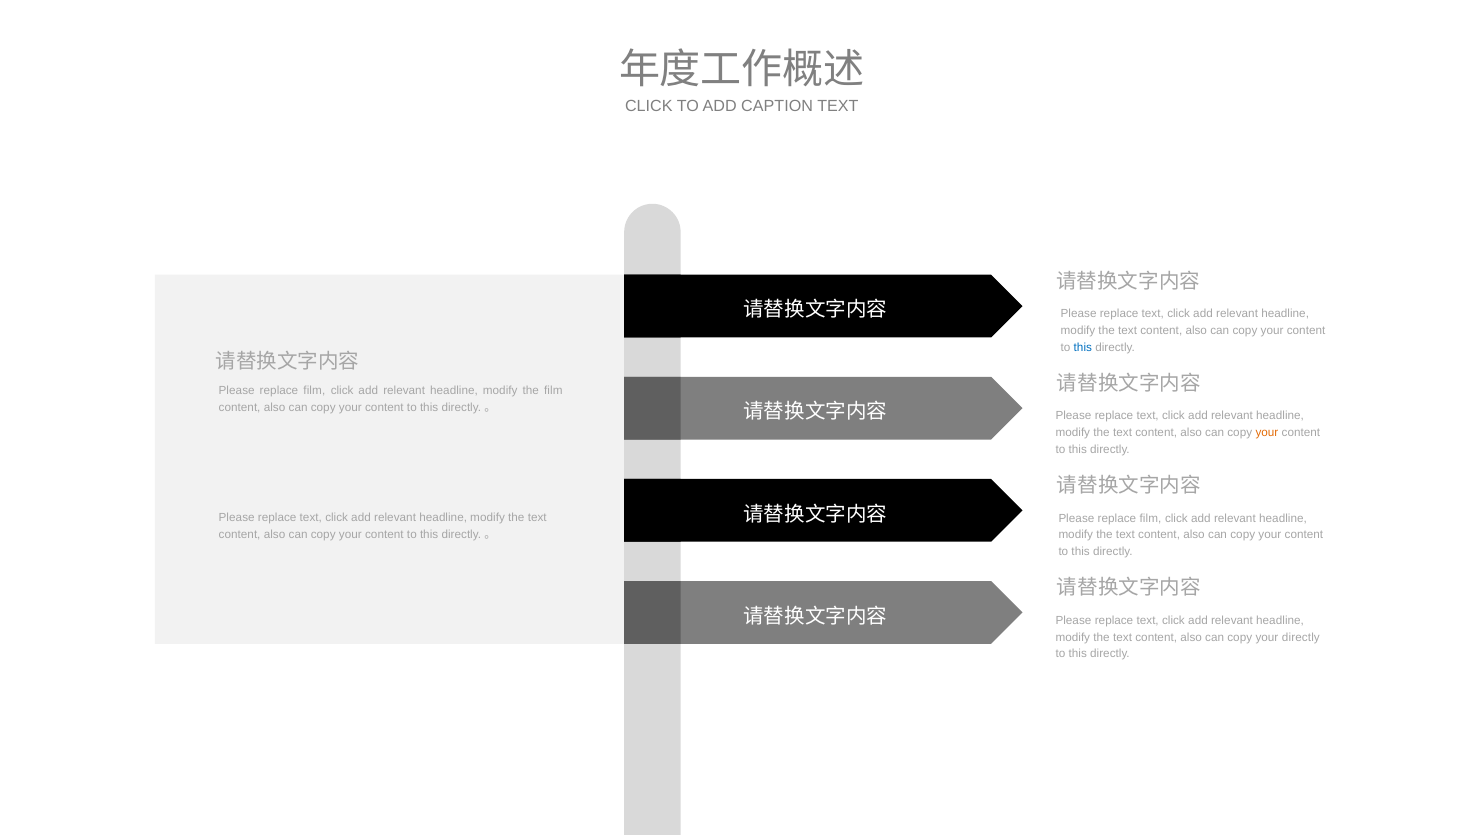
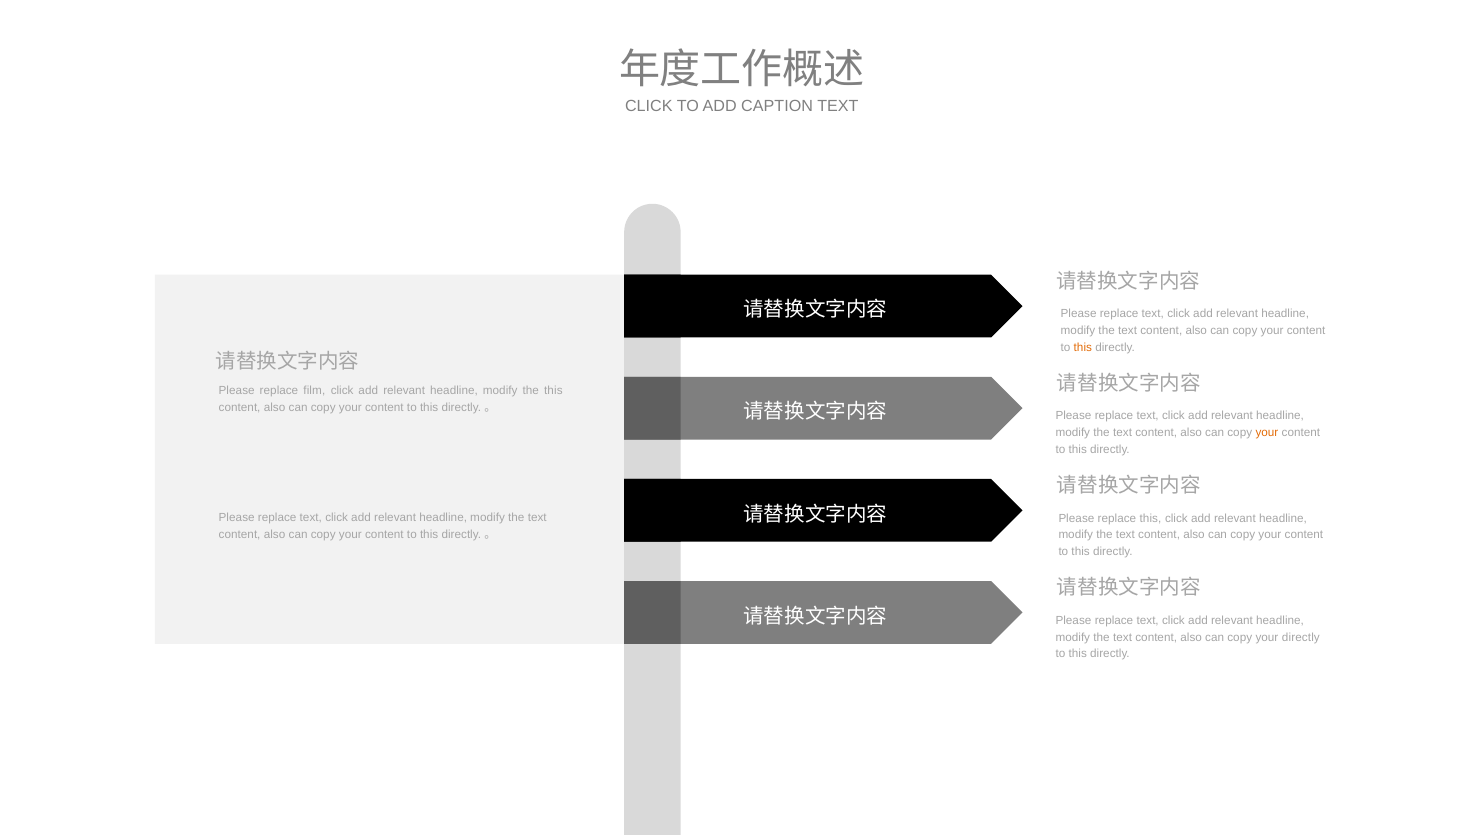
this at (1083, 347) colour: blue -> orange
the film: film -> this
film at (1151, 518): film -> this
